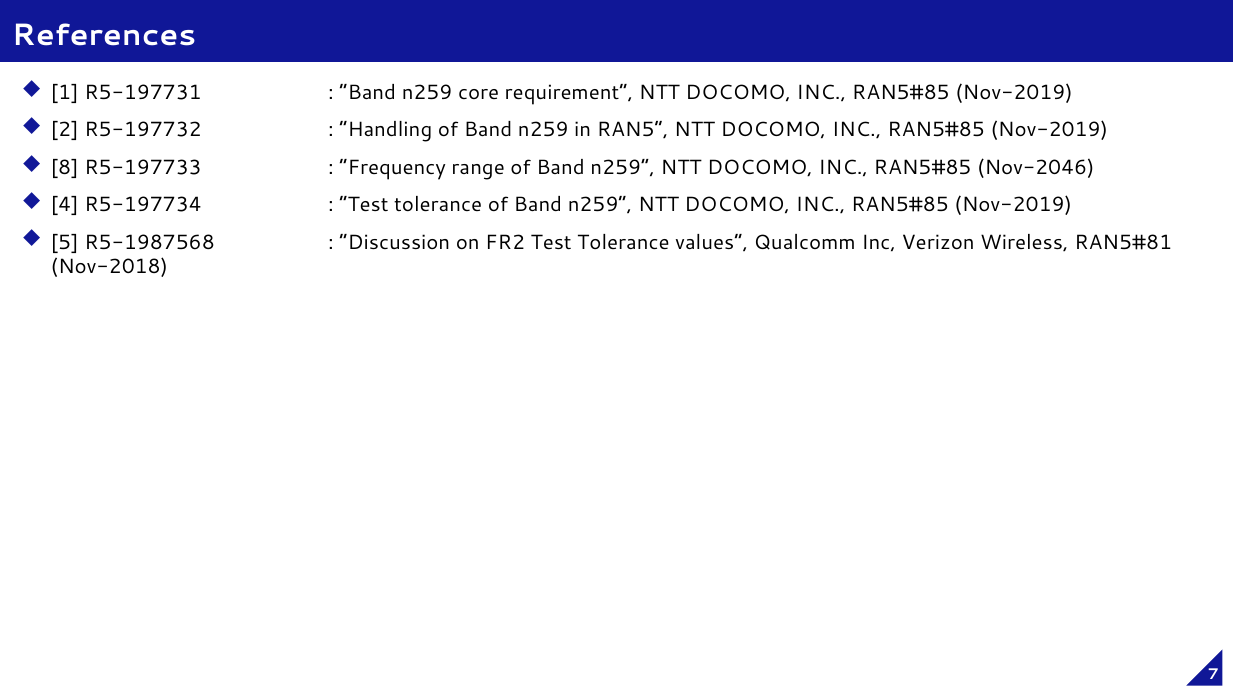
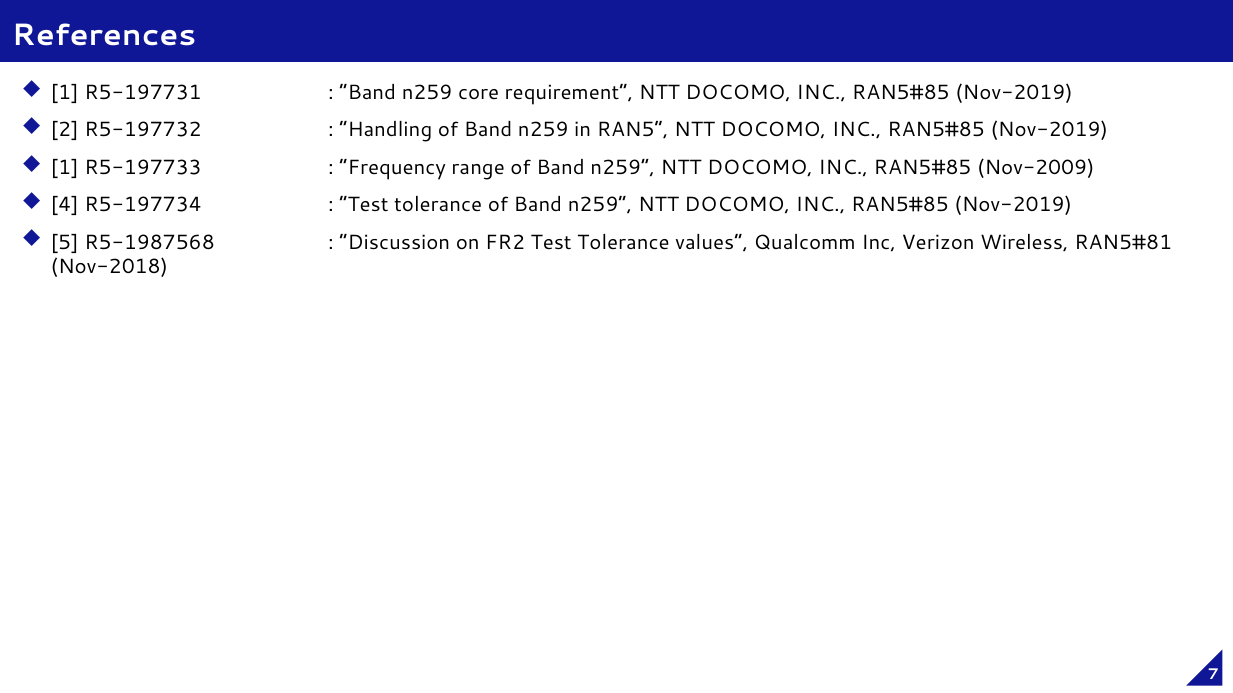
8 at (65, 168): 8 -> 1
Nov-2046: Nov-2046 -> Nov-2009
